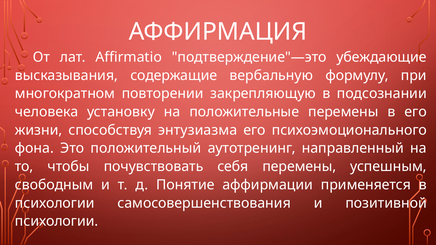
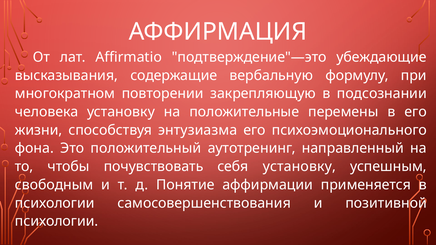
себя перемены: перемены -> установку
